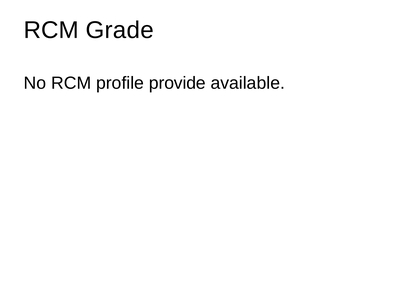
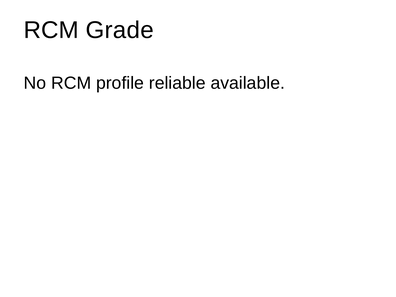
provide: provide -> reliable
